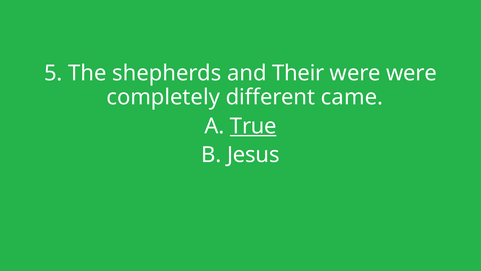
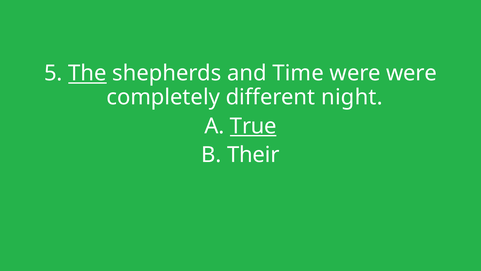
The underline: none -> present
Their: Their -> Time
came: came -> night
Jesus: Jesus -> Their
